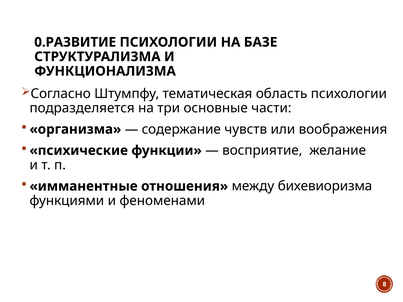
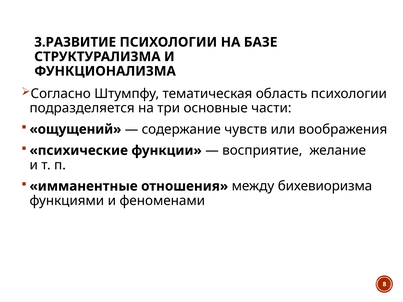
0.РАЗВИТИЕ: 0.РАЗВИТИЕ -> 3.РАЗВИТИЕ
организма: организма -> ощущений
